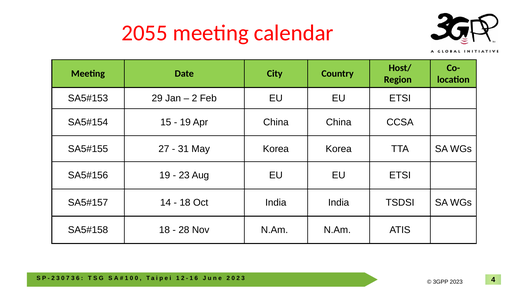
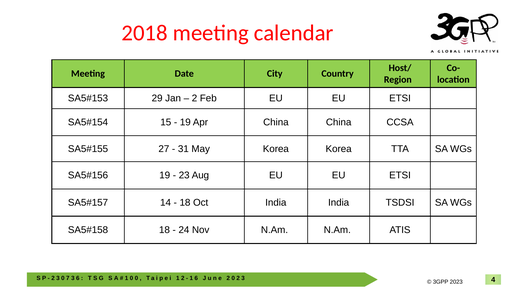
2055: 2055 -> 2018
28: 28 -> 24
